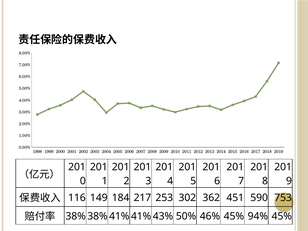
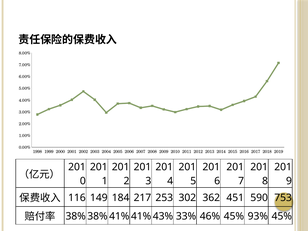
50%: 50% -> 33%
94%: 94% -> 93%
